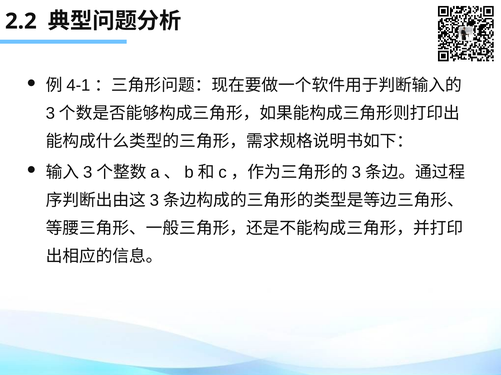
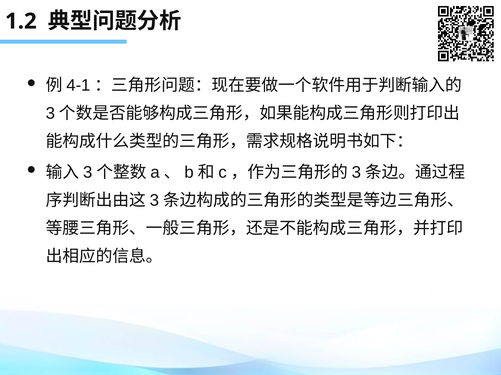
2.2: 2.2 -> 1.2
